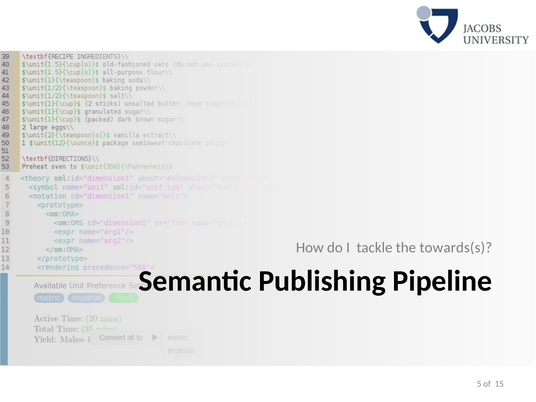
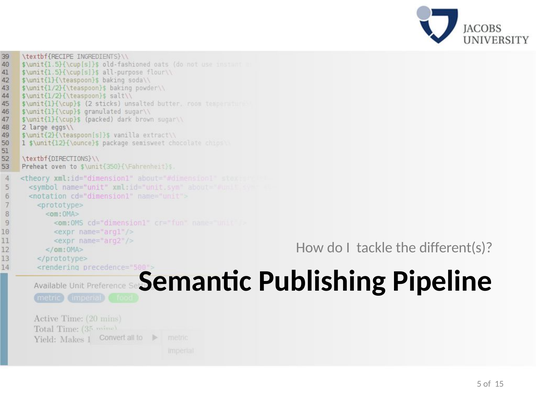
towards(s: towards(s -> different(s
